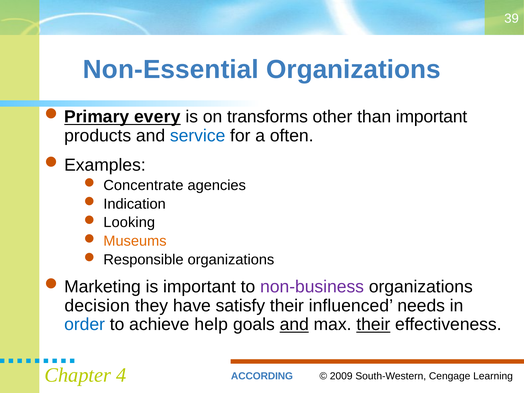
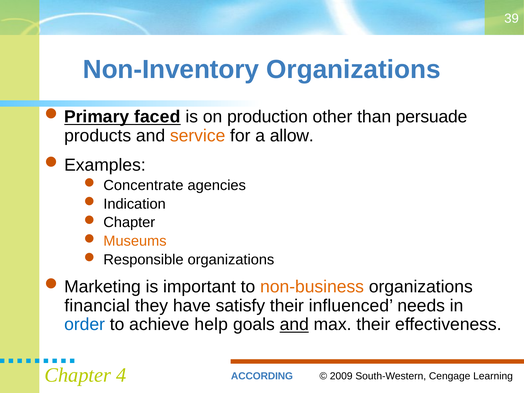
Non-Essential: Non-Essential -> Non-Inventory
every: every -> faced
transforms: transforms -> production
than important: important -> persuade
service colour: blue -> orange
often: often -> allow
Looking at (129, 223): Looking -> Chapter
non-business colour: purple -> orange
decision: decision -> financial
their at (373, 325) underline: present -> none
